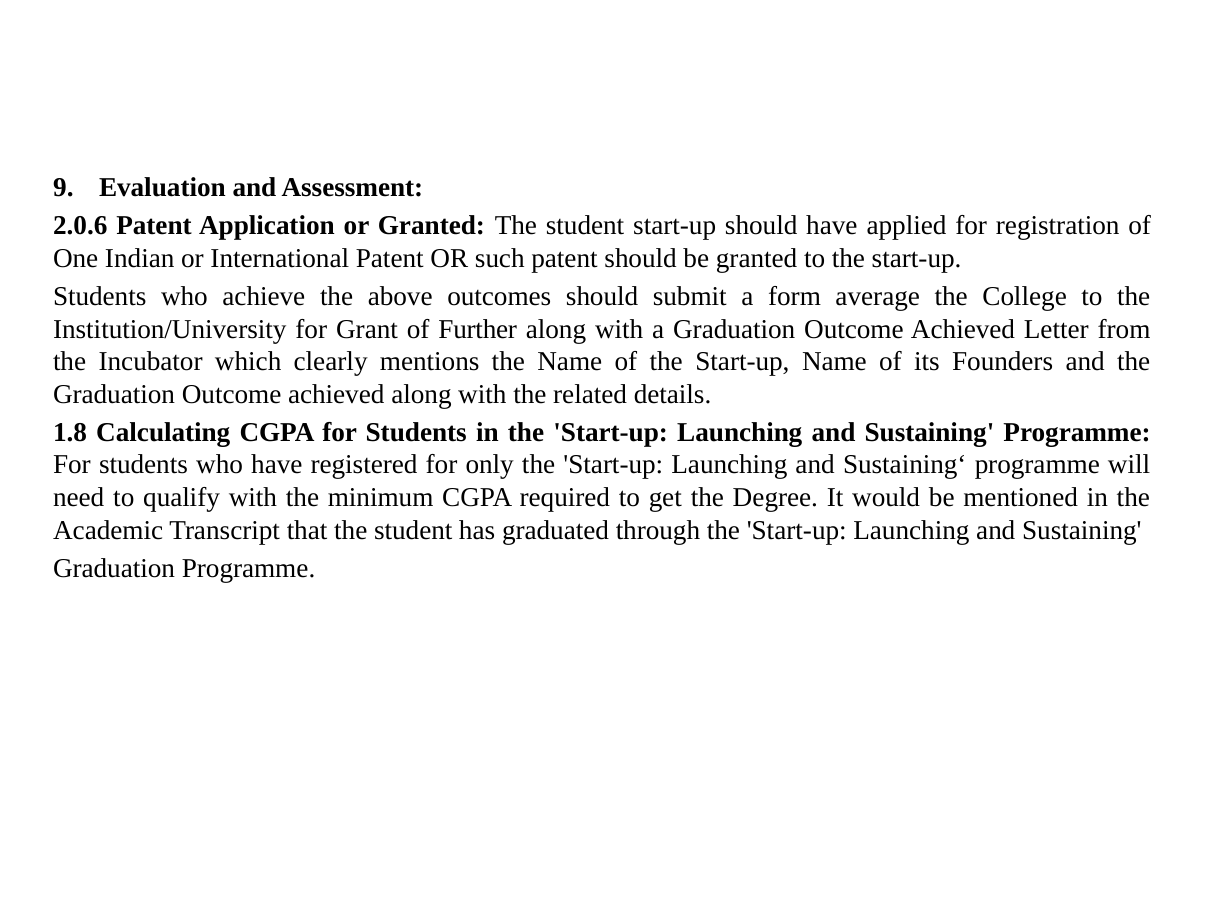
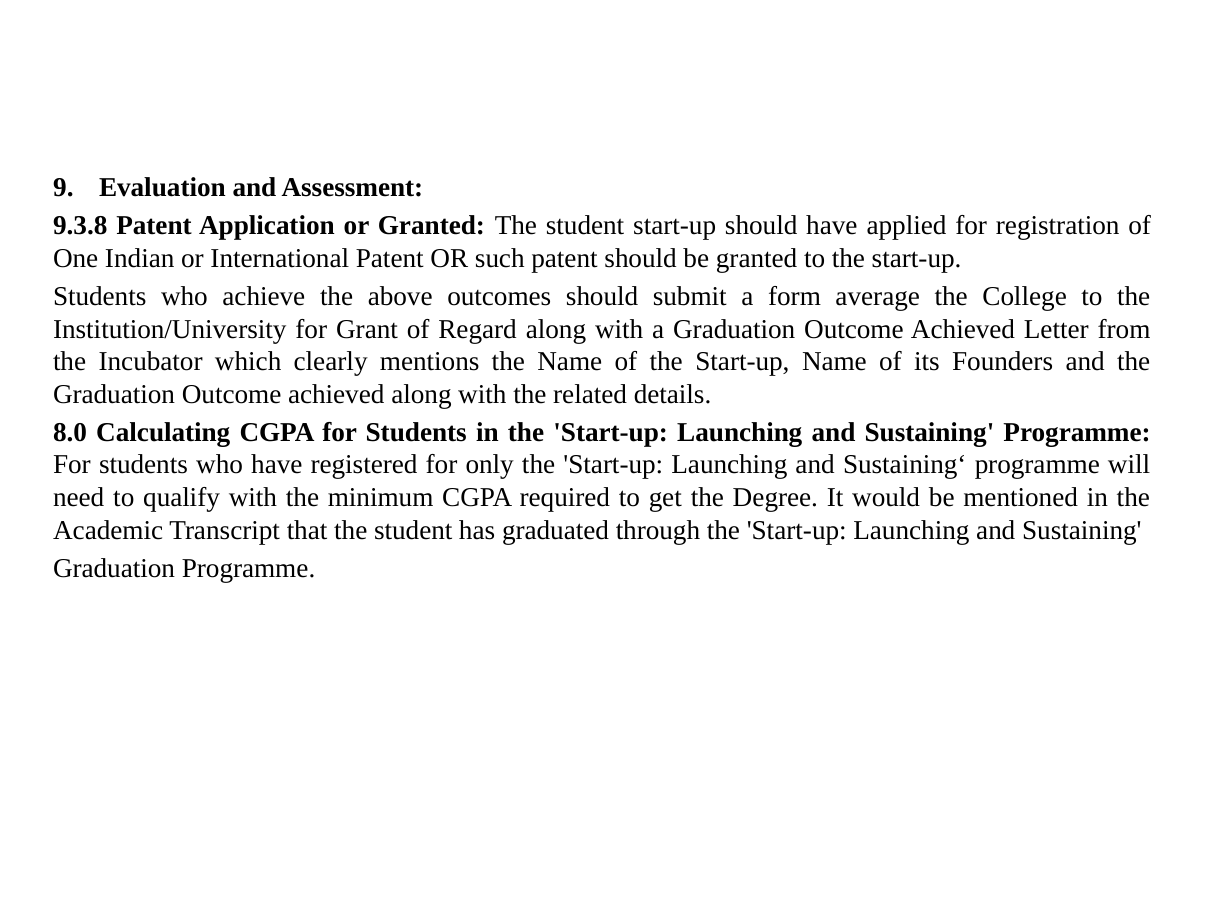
2.0.6: 2.0.6 -> 9.3.8
Further: Further -> Regard
1.8: 1.8 -> 8.0
